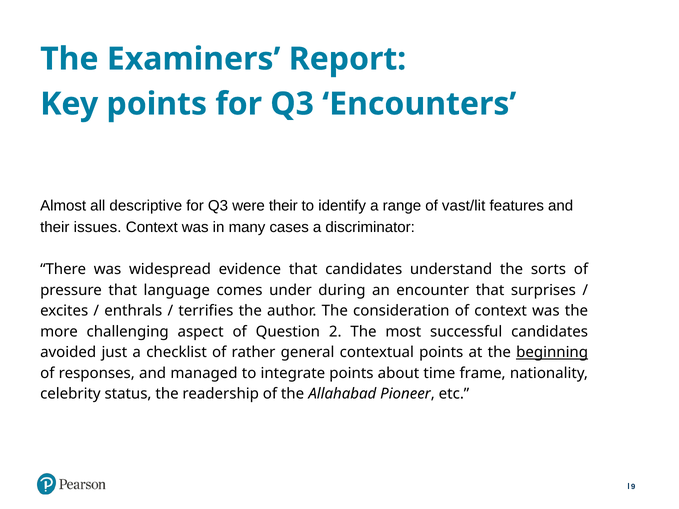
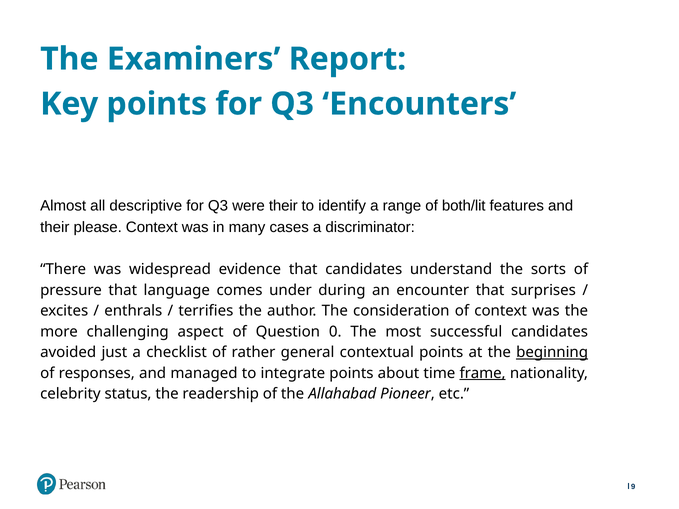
vast/lit: vast/lit -> both/lit
issues: issues -> please
2: 2 -> 0
frame underline: none -> present
